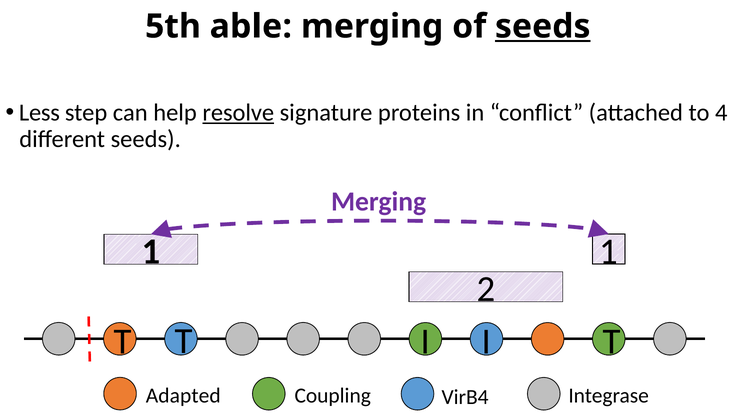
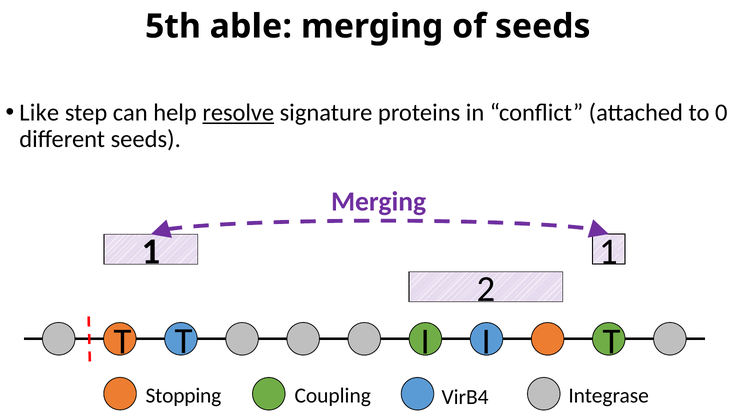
seeds at (543, 26) underline: present -> none
Less: Less -> Like
4: 4 -> 0
Adapted: Adapted -> Stopping
